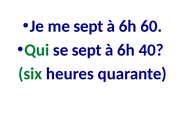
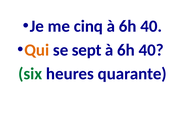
me sept: sept -> cinq
60 at (151, 26): 60 -> 40
Qui colour: green -> orange
